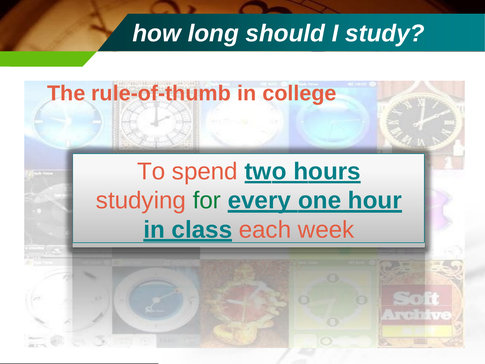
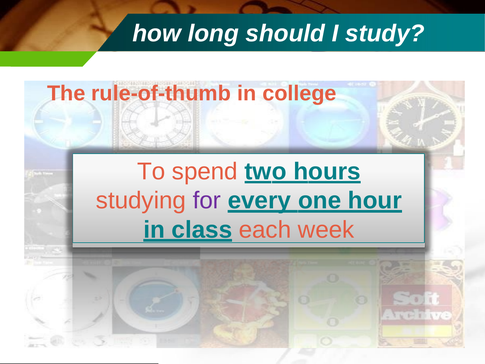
for colour: green -> purple
